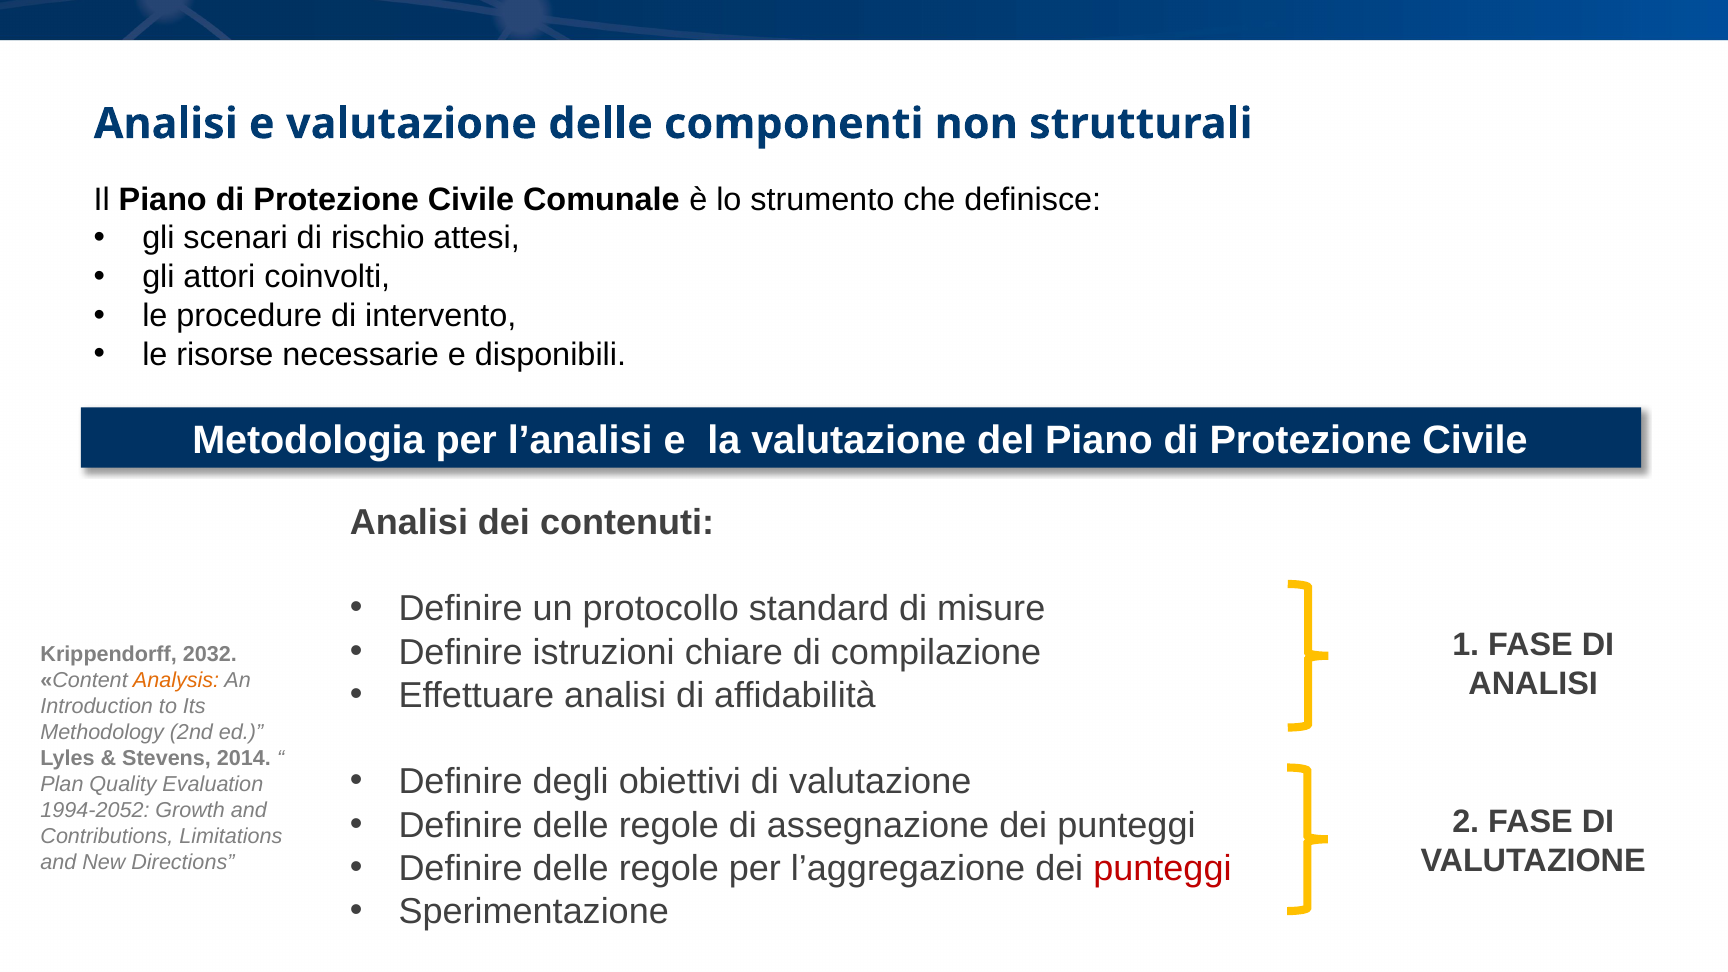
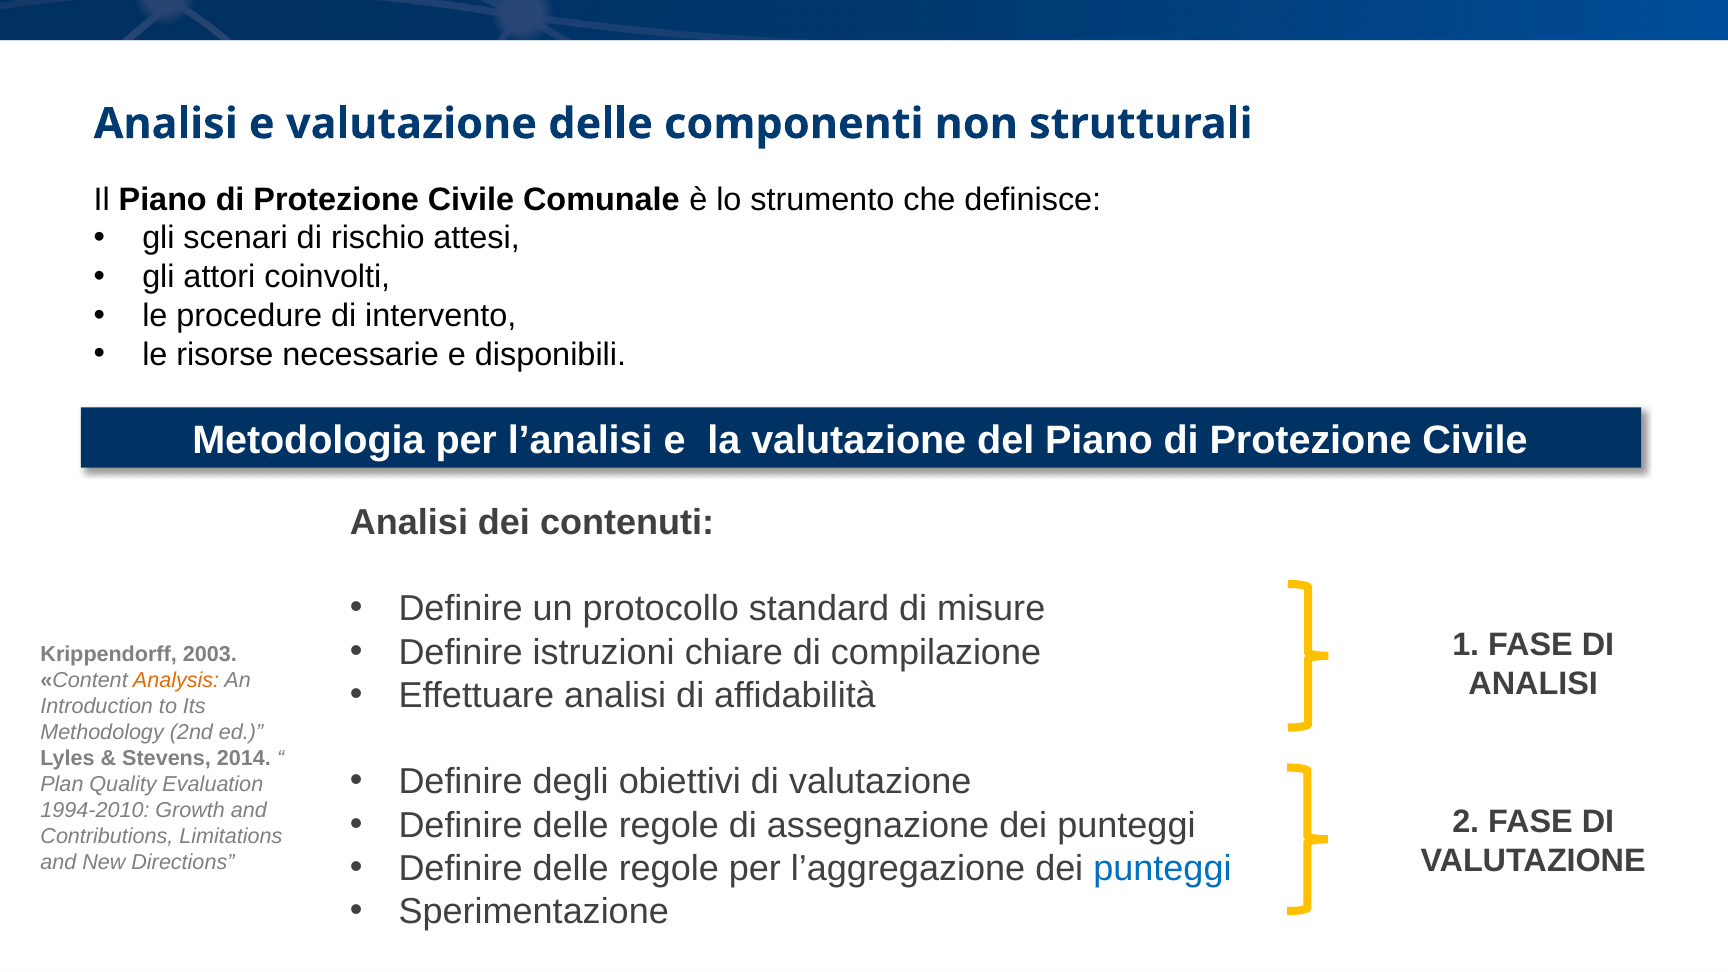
2032: 2032 -> 2003
1994-2052: 1994-2052 -> 1994-2010
punteggi at (1162, 868) colour: red -> blue
